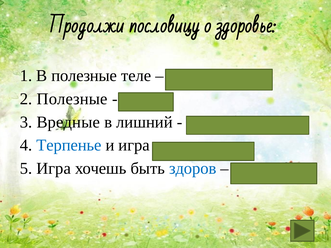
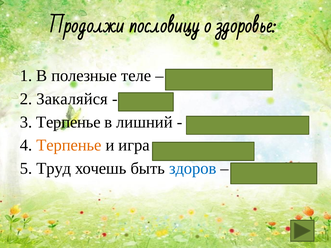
2 Полезные: Полезные -> Закаляйся
3 Вредные: Вредные -> Терпенье
Терпенье at (69, 145) colour: blue -> orange
5 Игра: Игра -> Труд
